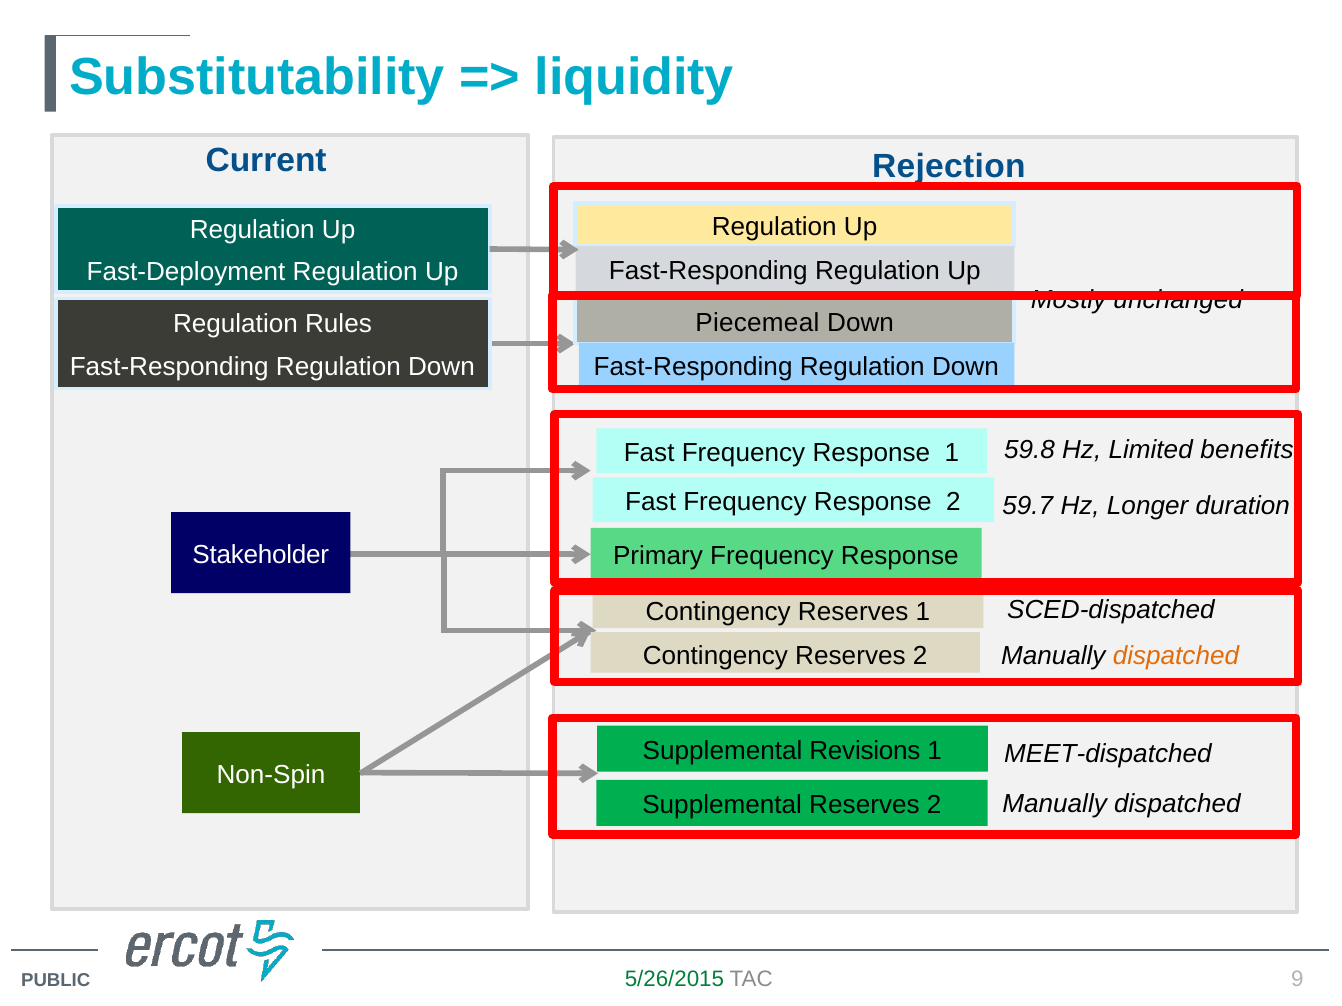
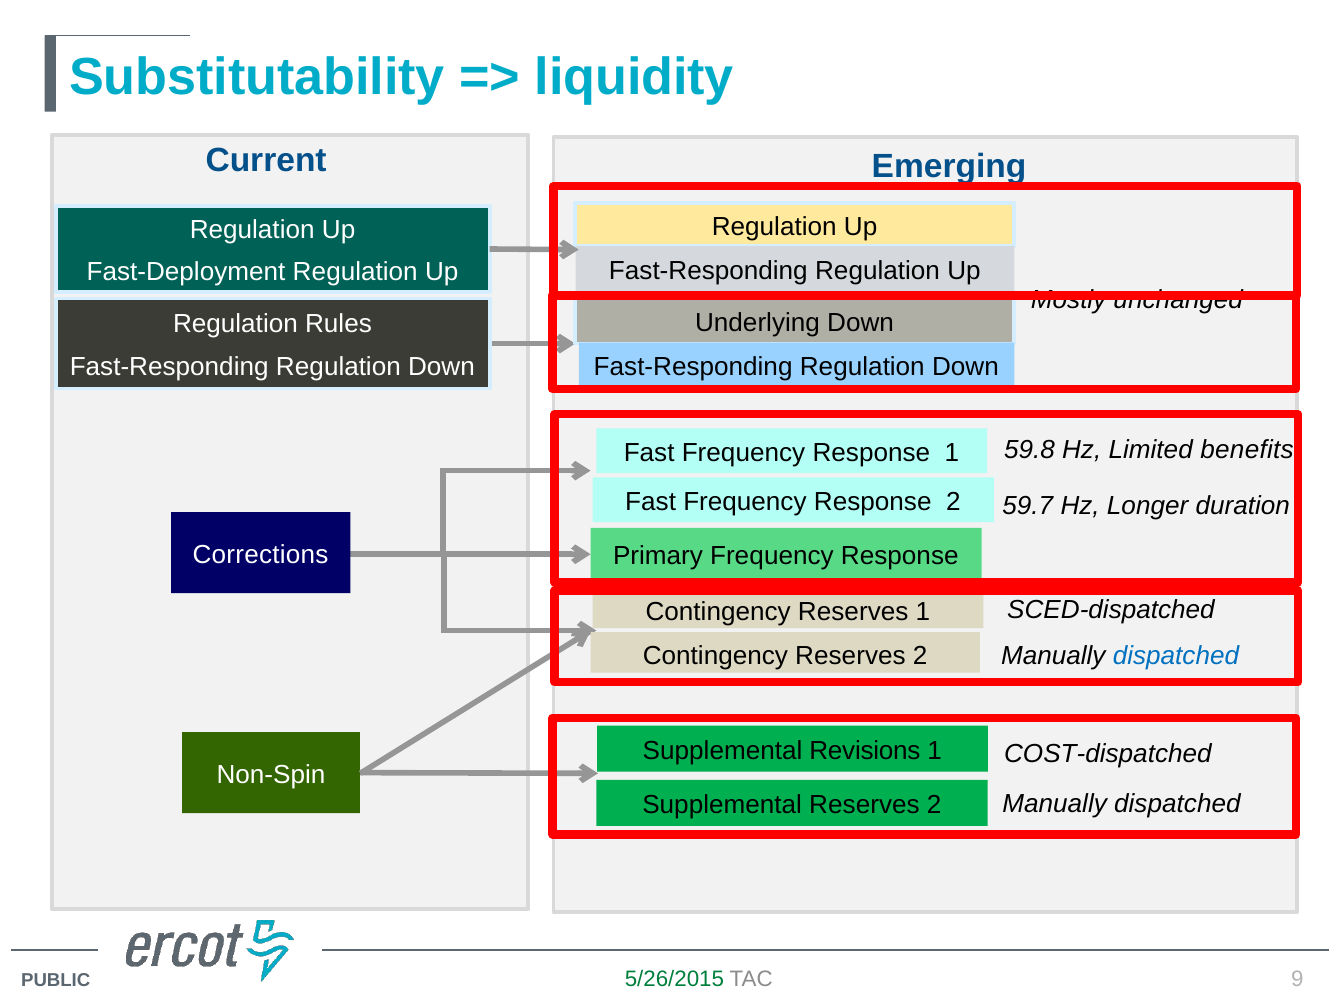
Rejection: Rejection -> Emerging
Piecemeal: Piecemeal -> Underlying
Stakeholder: Stakeholder -> Corrections
dispatched at (1176, 657) colour: orange -> blue
MEET-dispatched: MEET-dispatched -> COST-dispatched
